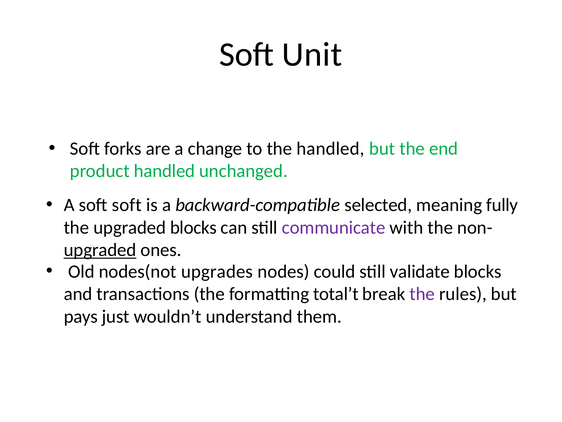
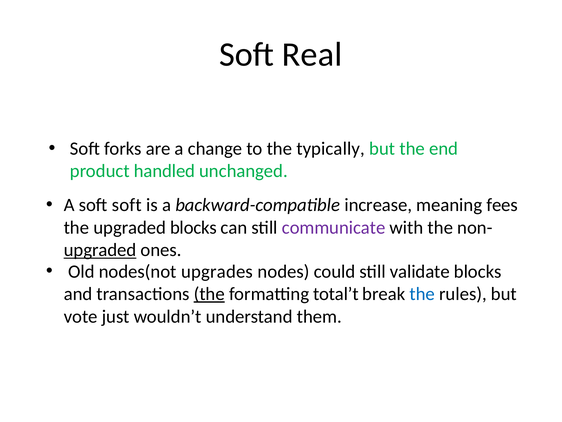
Unit: Unit -> Real
the handled: handled -> typically
selected: selected -> increase
fully: fully -> fees
the at (209, 294) underline: none -> present
the at (422, 294) colour: purple -> blue
pays: pays -> vote
